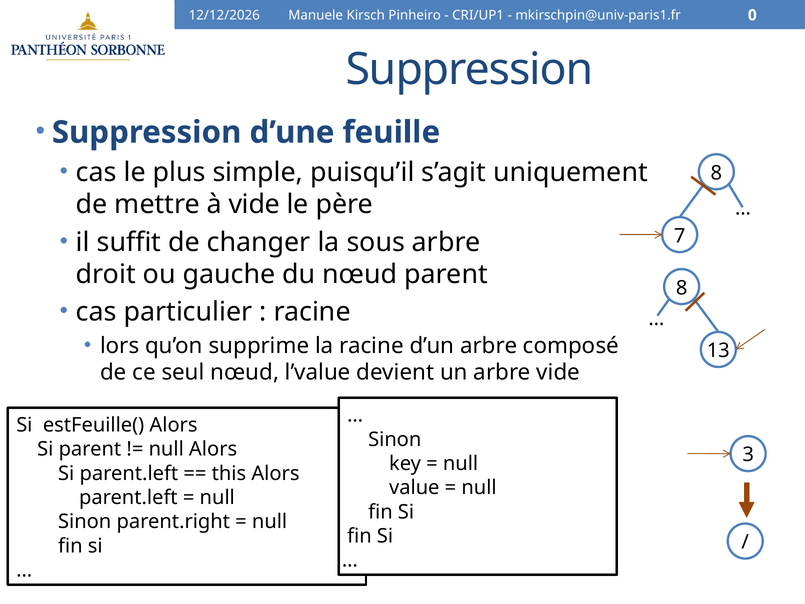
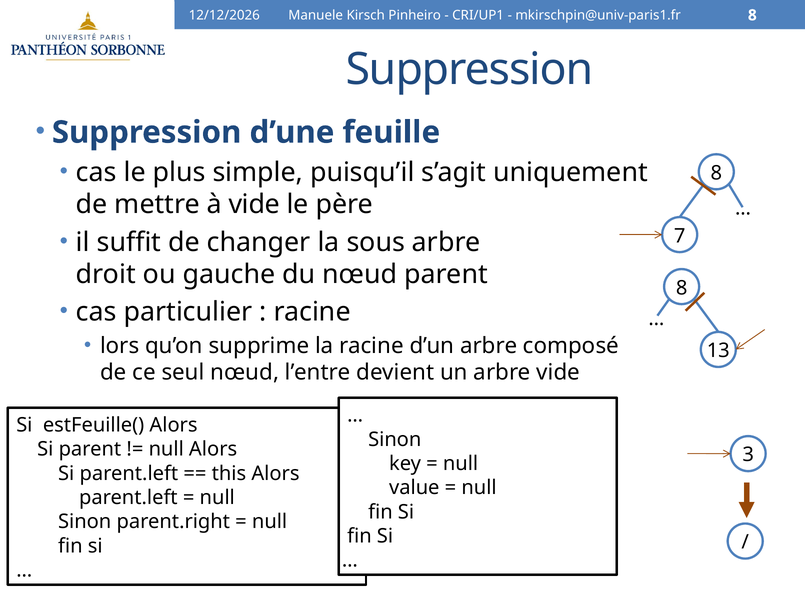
mkirschpin@univ-paris1.fr 0: 0 -> 8
l’value: l’value -> l’entre
